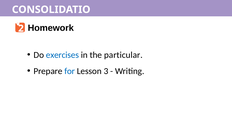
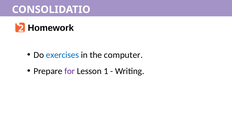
particular: particular -> computer
for colour: blue -> purple
3: 3 -> 1
